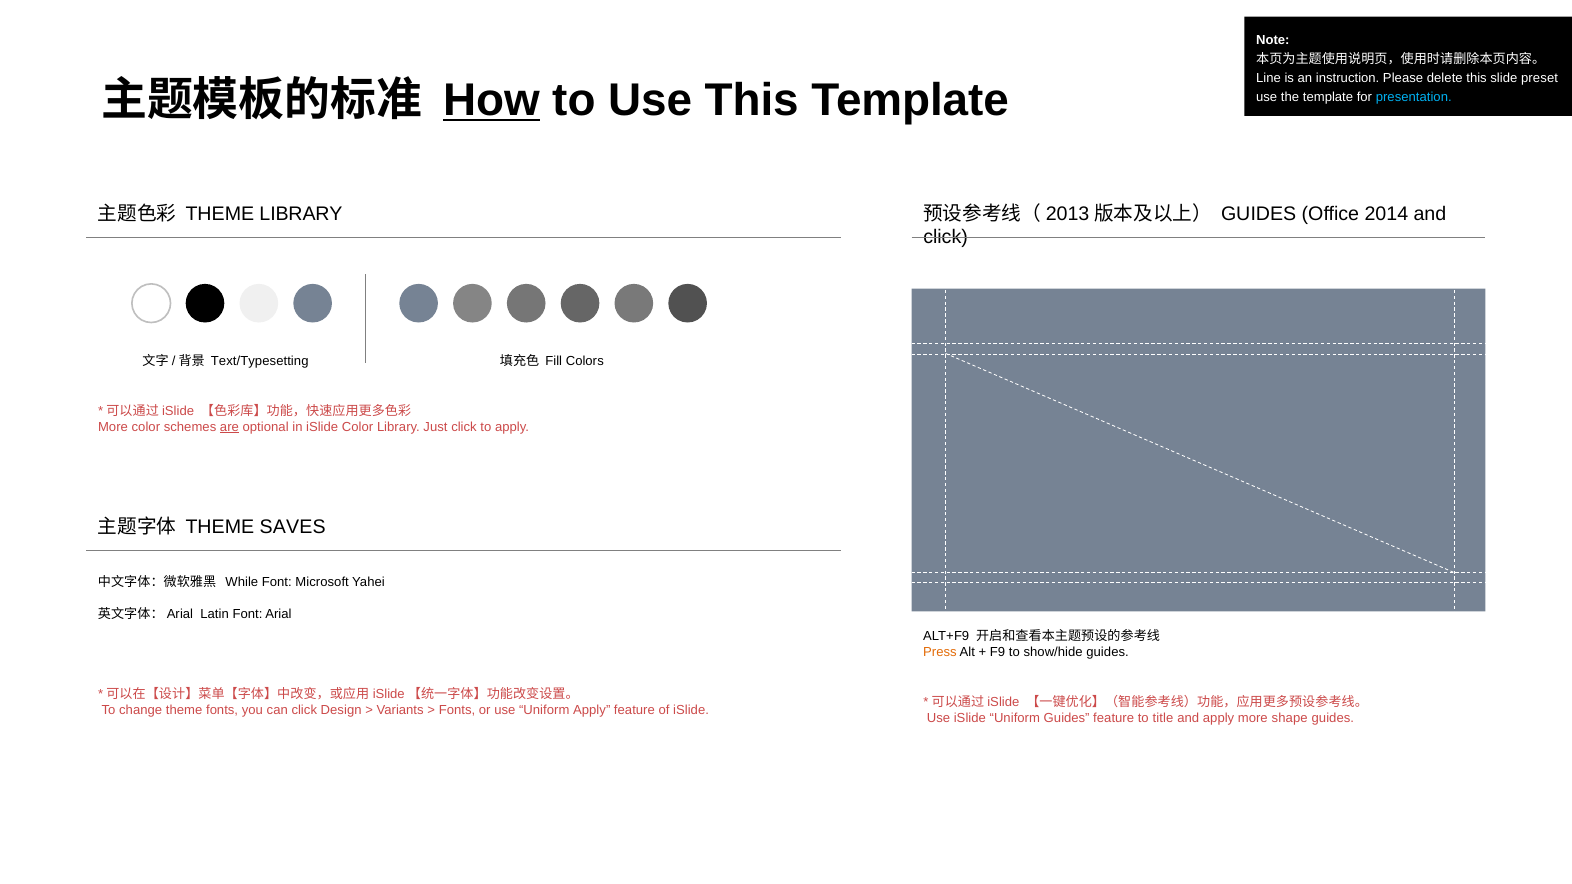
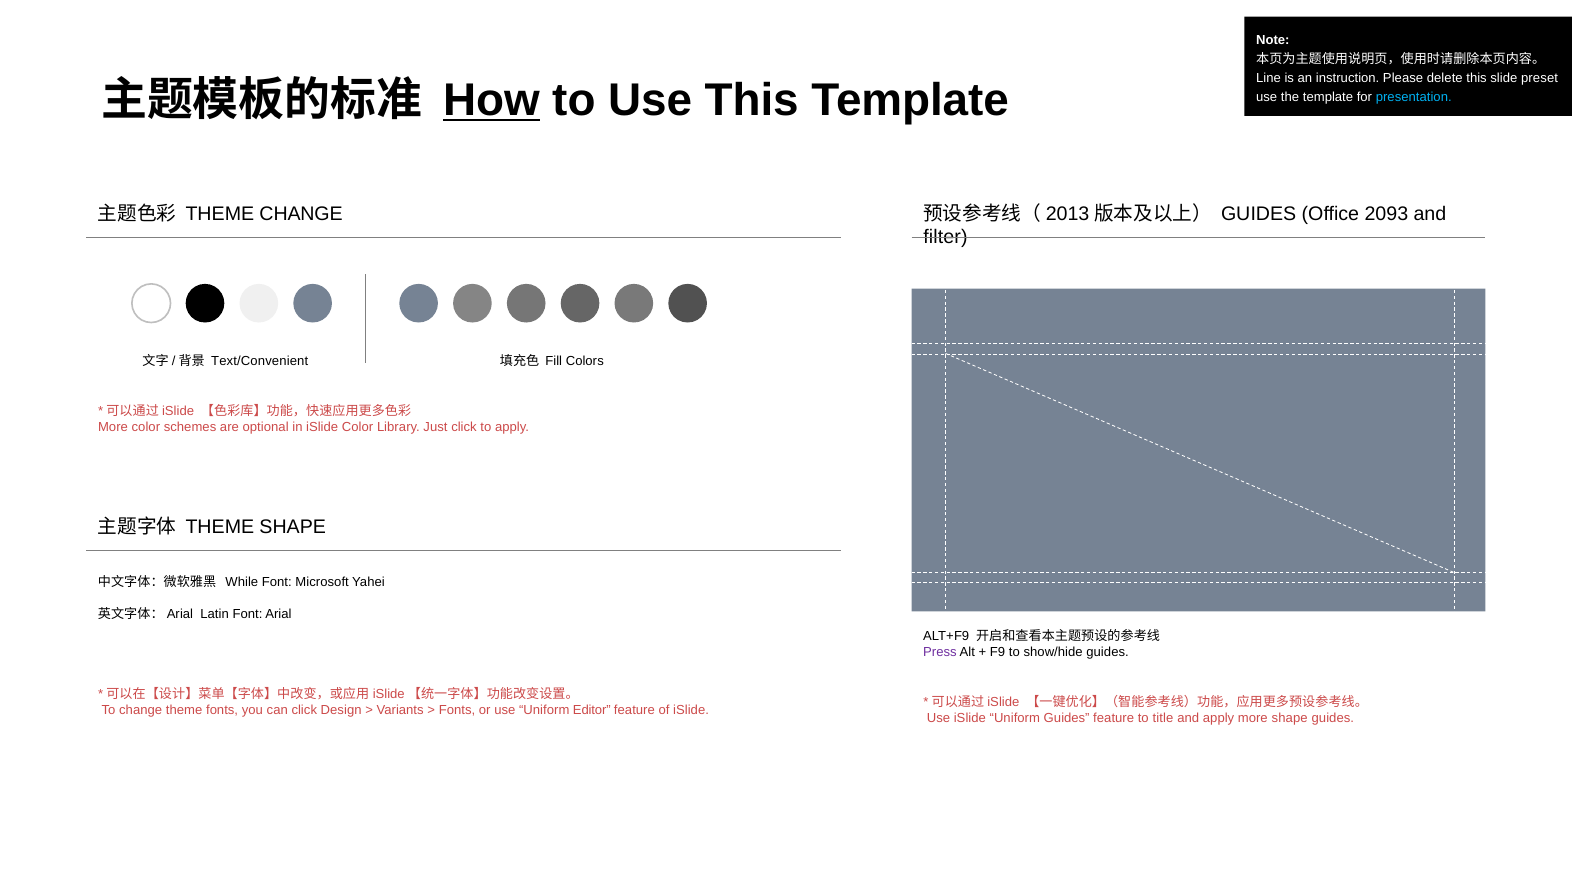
2014: 2014 -> 2093
THEME LIBRARY: LIBRARY -> CHANGE
click at (946, 238): click -> filter
Text/Typesetting: Text/Typesetting -> Text/Convenient
are underline: present -> none
THEME SAVES: SAVES -> SHAPE
Press colour: orange -> purple
Uniform Apply: Apply -> Editor
